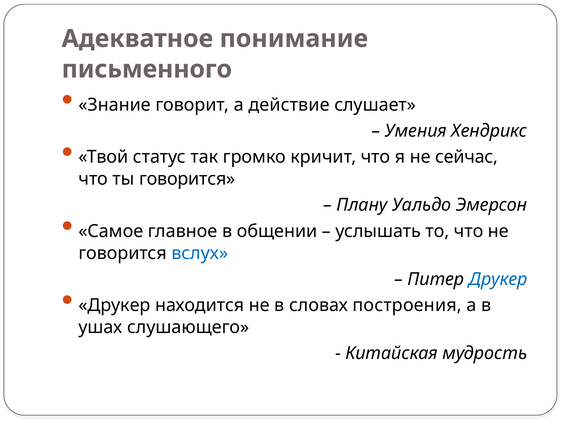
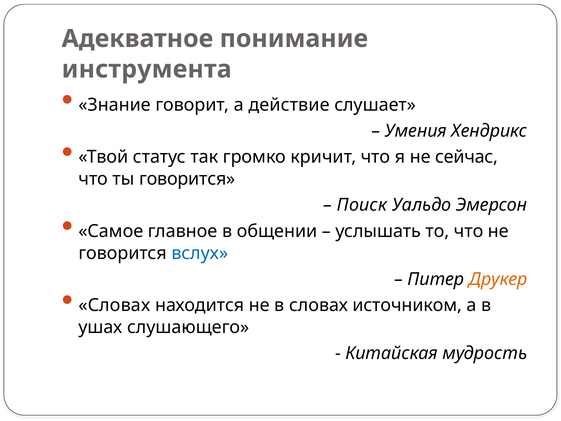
письменного: письменного -> инструмента
Плану: Плану -> Поиск
Друкер at (498, 279) colour: blue -> orange
Друкер at (114, 305): Друкер -> Словах
построения: построения -> источником
